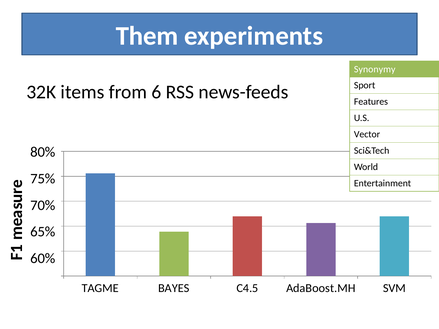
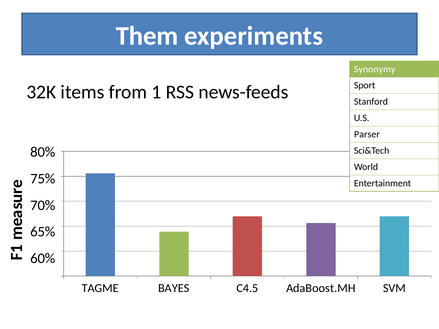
from 6: 6 -> 1
Features: Features -> Stanford
Vector: Vector -> Parser
